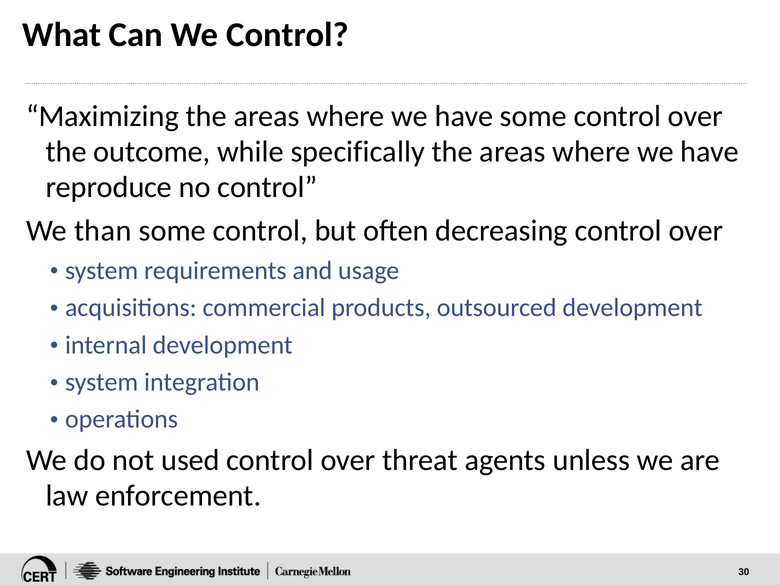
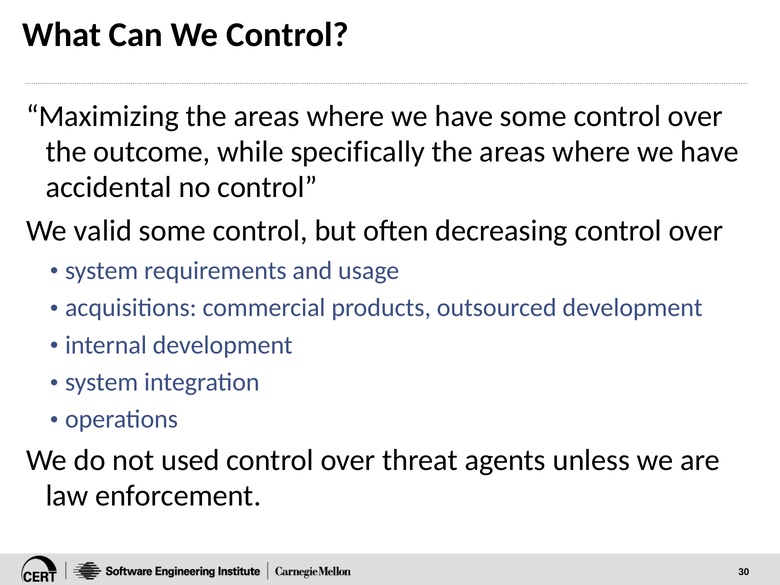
reproduce: reproduce -> accidental
than: than -> valid
